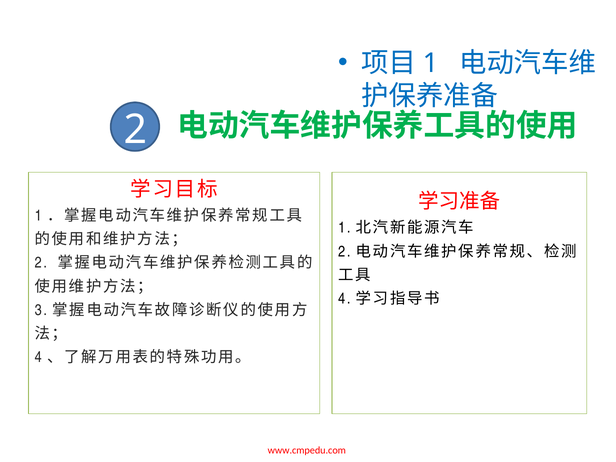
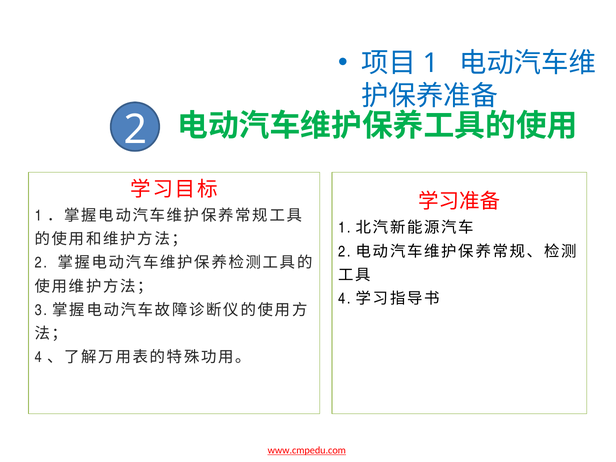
www.cmpedu.com underline: none -> present
